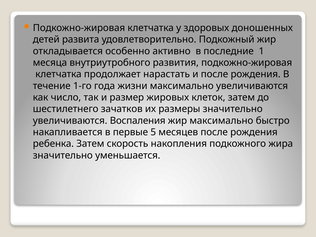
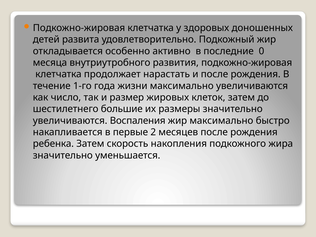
1: 1 -> 0
зачатков: зачатков -> большие
5: 5 -> 2
